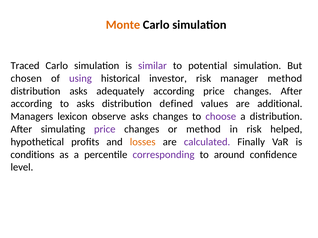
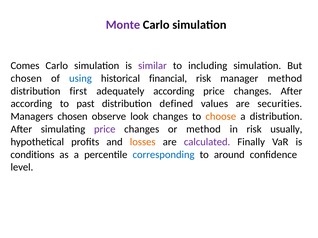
Monte colour: orange -> purple
Traced: Traced -> Comes
potential: potential -> including
using colour: purple -> blue
investor: investor -> financial
distribution asks: asks -> first
to asks: asks -> past
additional: additional -> securities
Managers lexicon: lexicon -> chosen
observe asks: asks -> look
choose colour: purple -> orange
helped: helped -> usually
corresponding colour: purple -> blue
